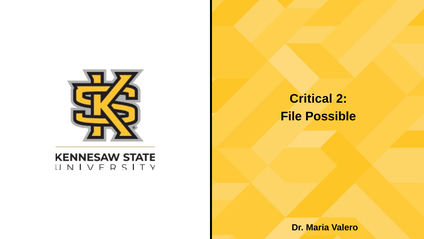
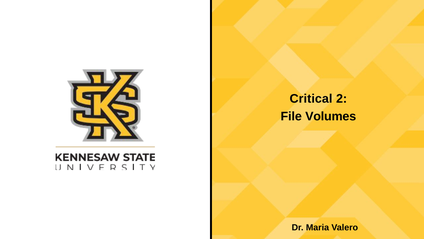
Possible: Possible -> Volumes
